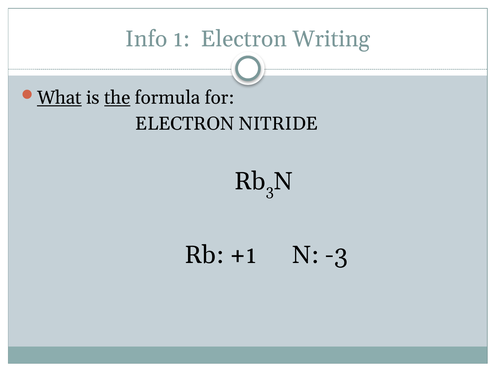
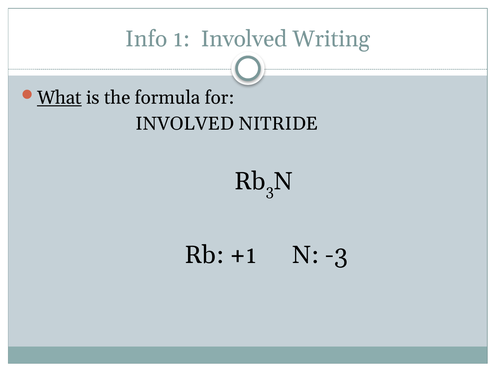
1 Electron: Electron -> Involved
the underline: present -> none
ELECTRON at (185, 124): ELECTRON -> INVOLVED
